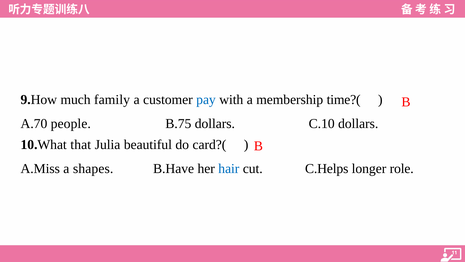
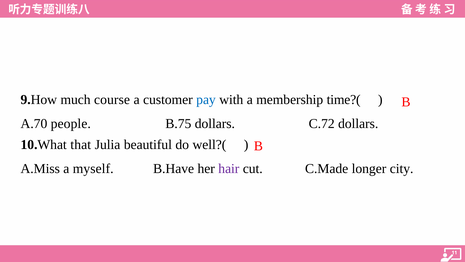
family: family -> course
C.10: C.10 -> C.72
card?(: card?( -> well?(
shapes: shapes -> myself
hair colour: blue -> purple
C.Helps: C.Helps -> C.Made
role: role -> city
